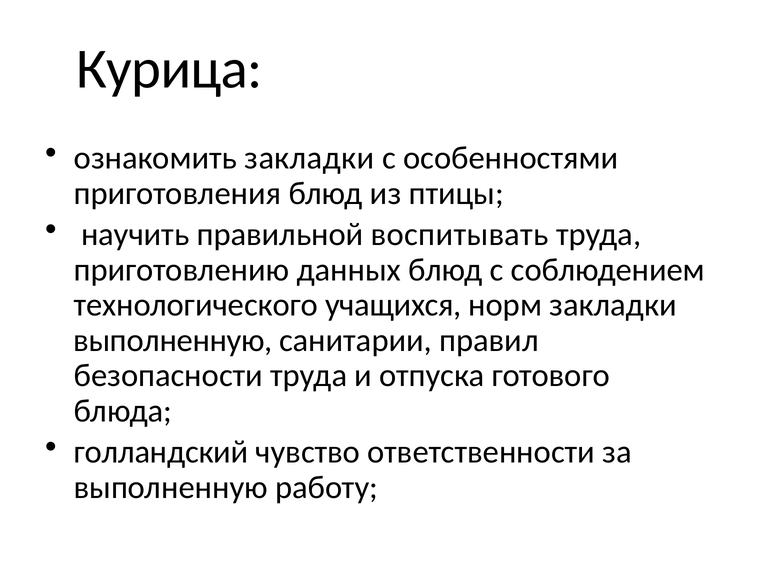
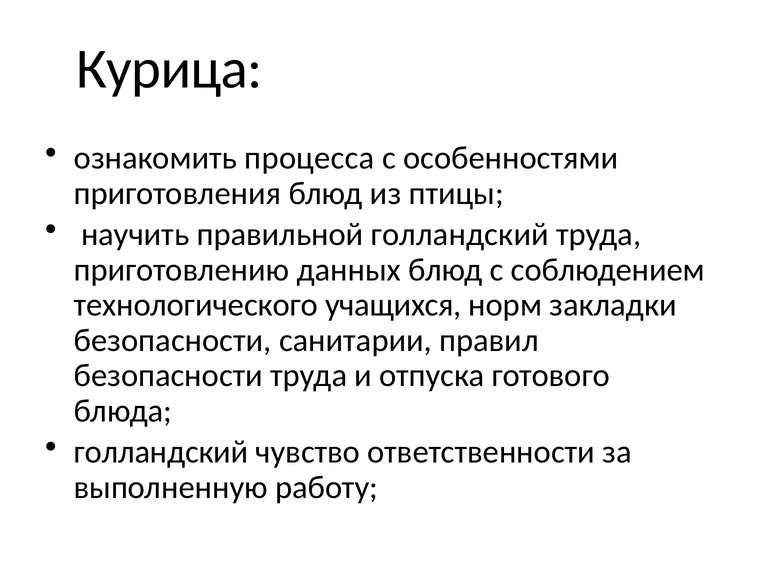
ознакомить закладки: закладки -> процесса
правильной воспитывать: воспитывать -> голландский
выполненную at (173, 340): выполненную -> безопасности
